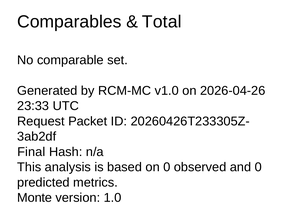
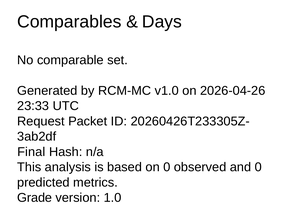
Total: Total -> Days
Monte: Monte -> Grade
